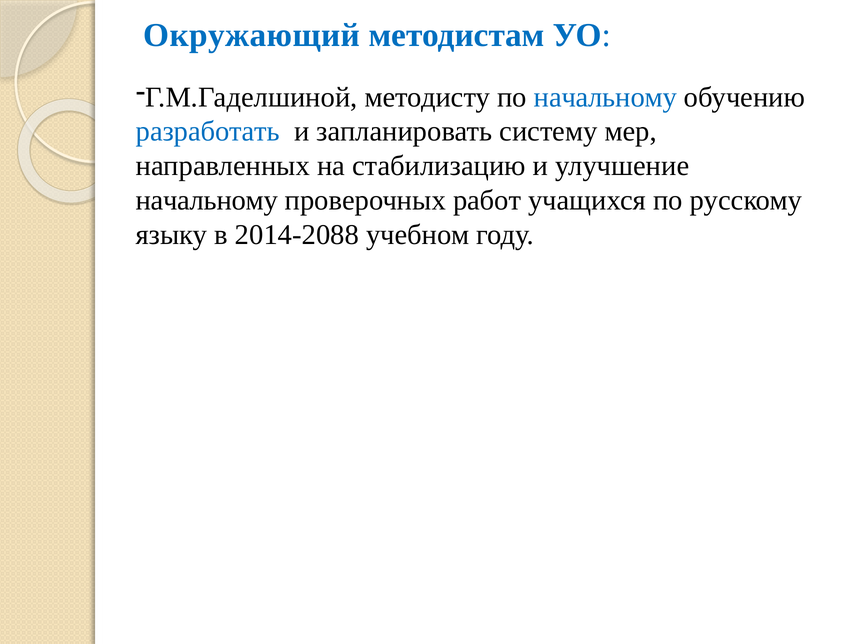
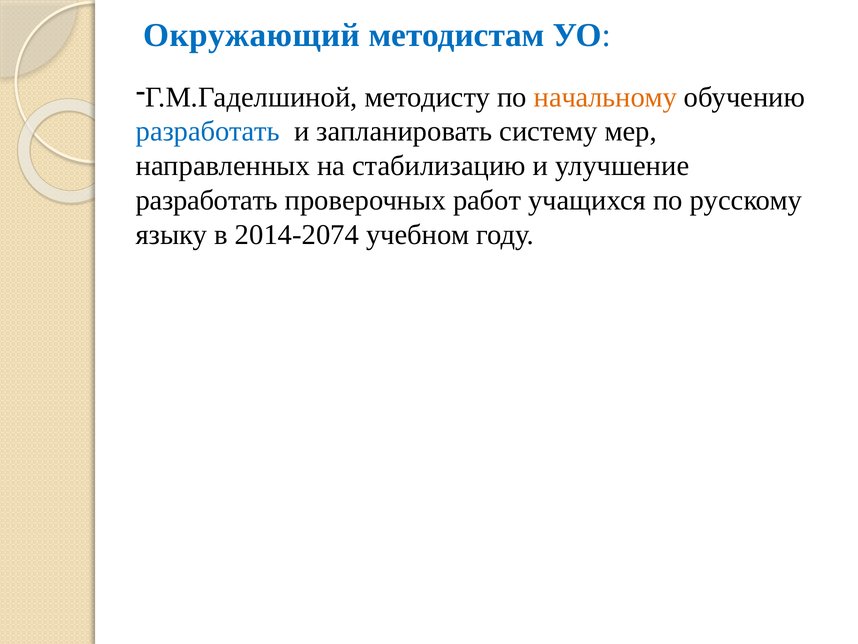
начальному at (605, 97) colour: blue -> orange
начальному at (207, 200): начальному -> разработать
2014-2088: 2014-2088 -> 2014-2074
